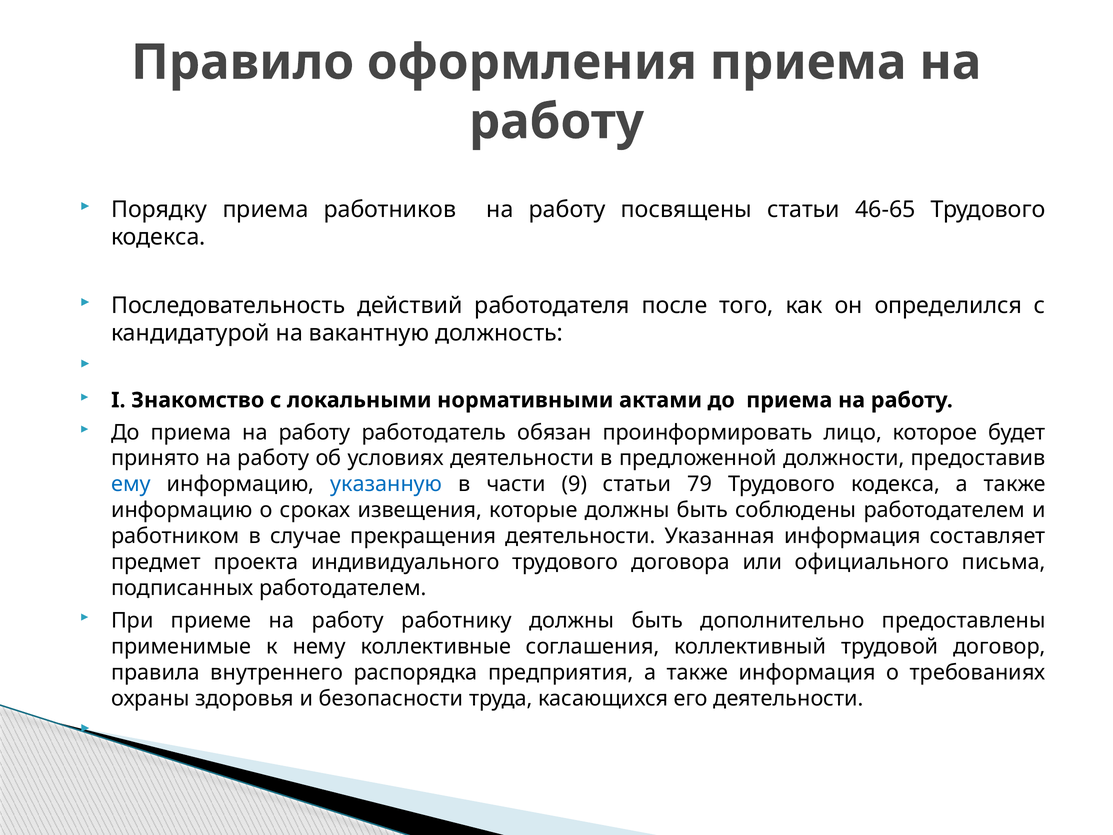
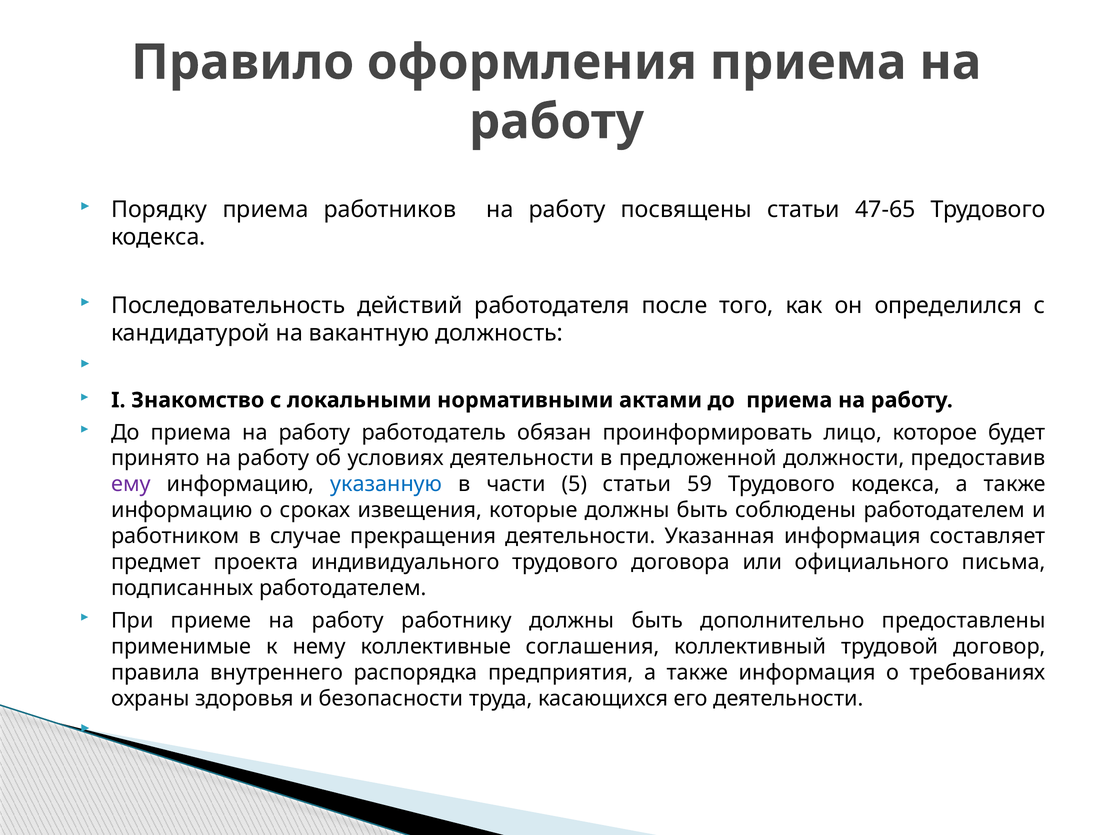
46-65: 46-65 -> 47-65
ему colour: blue -> purple
9: 9 -> 5
79: 79 -> 59
